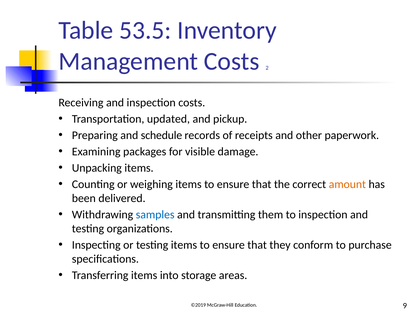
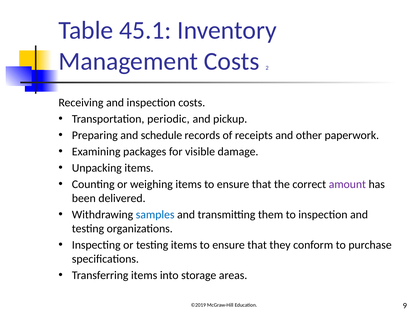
53.5: 53.5 -> 45.1
updated: updated -> periodic
amount colour: orange -> purple
